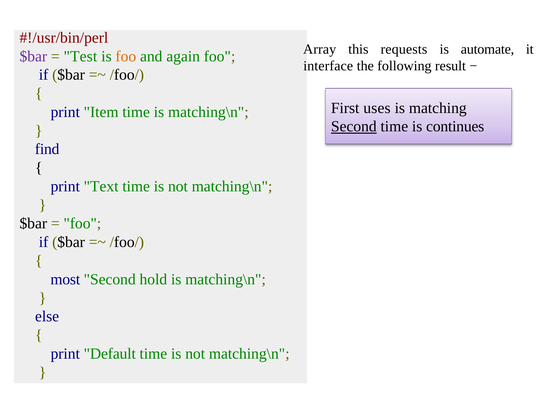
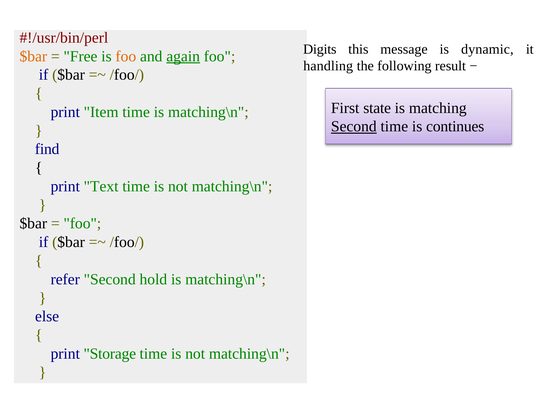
Array: Array -> Digits
requests: requests -> message
automate: automate -> dynamic
$bar at (33, 56) colour: purple -> orange
Test: Test -> Free
again underline: none -> present
interface: interface -> handling
uses: uses -> state
most: most -> refer
Default: Default -> Storage
